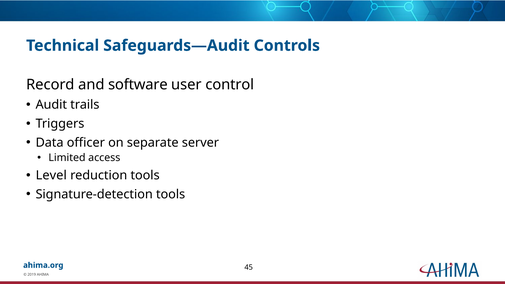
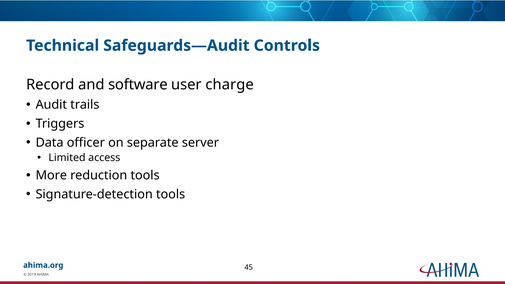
control: control -> charge
Level: Level -> More
